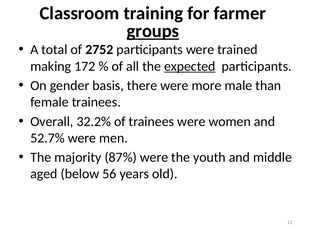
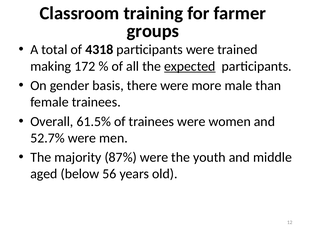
groups underline: present -> none
2752: 2752 -> 4318
32.2%: 32.2% -> 61.5%
